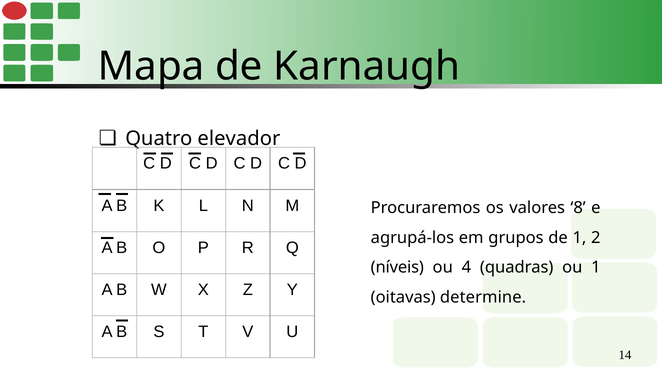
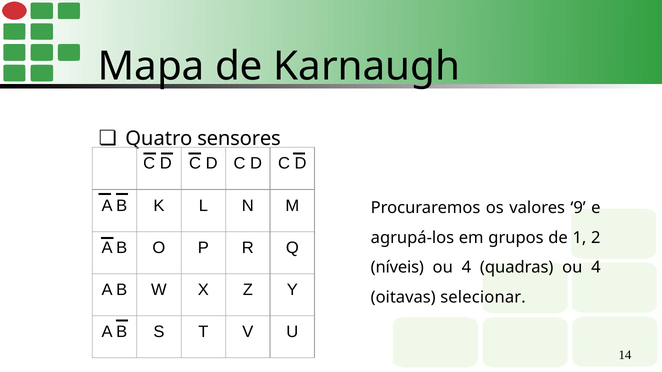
elevador: elevador -> sensores
8: 8 -> 9
quadras ou 1: 1 -> 4
determine: determine -> selecionar
